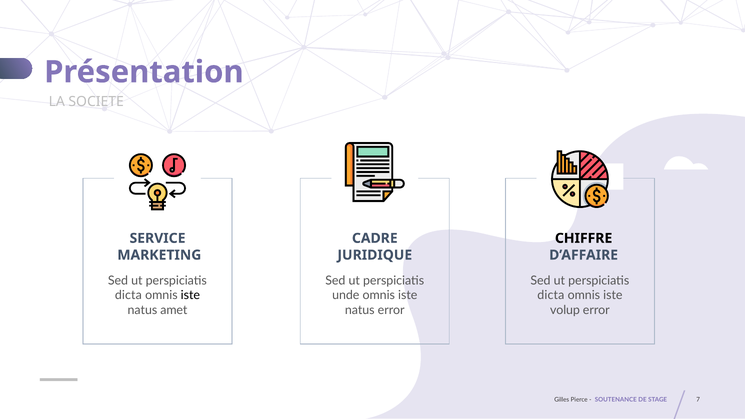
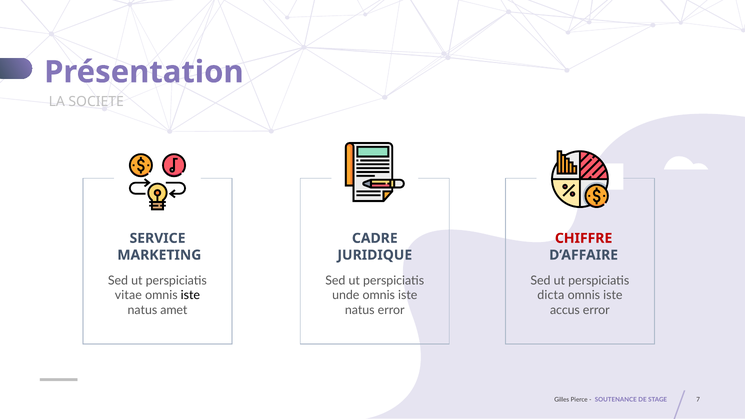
CHIFFRE colour: black -> red
dicta at (128, 295): dicta -> vitae
volup: volup -> accus
